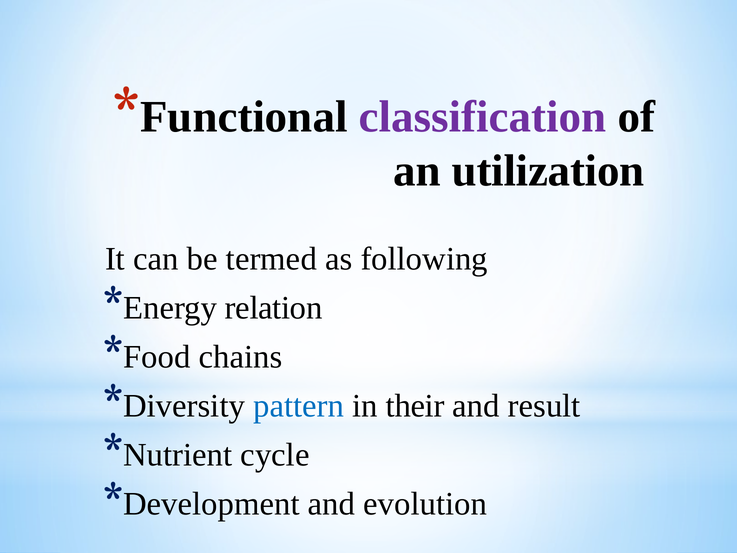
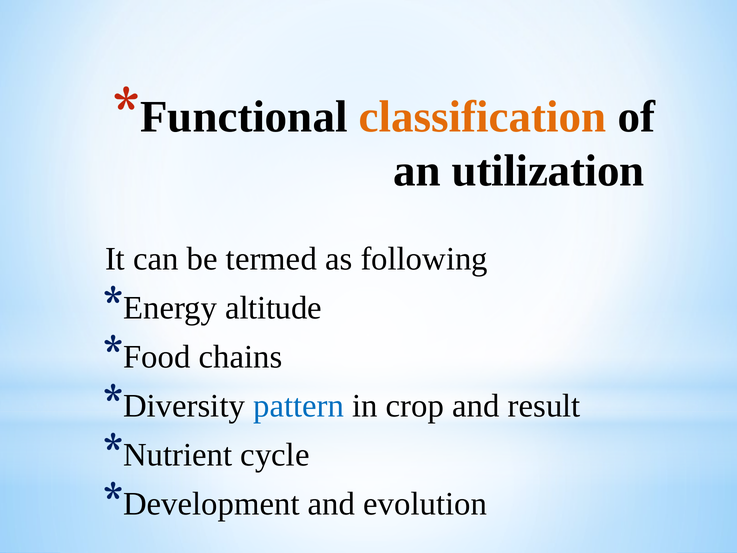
classification colour: purple -> orange
relation: relation -> altitude
their: their -> crop
